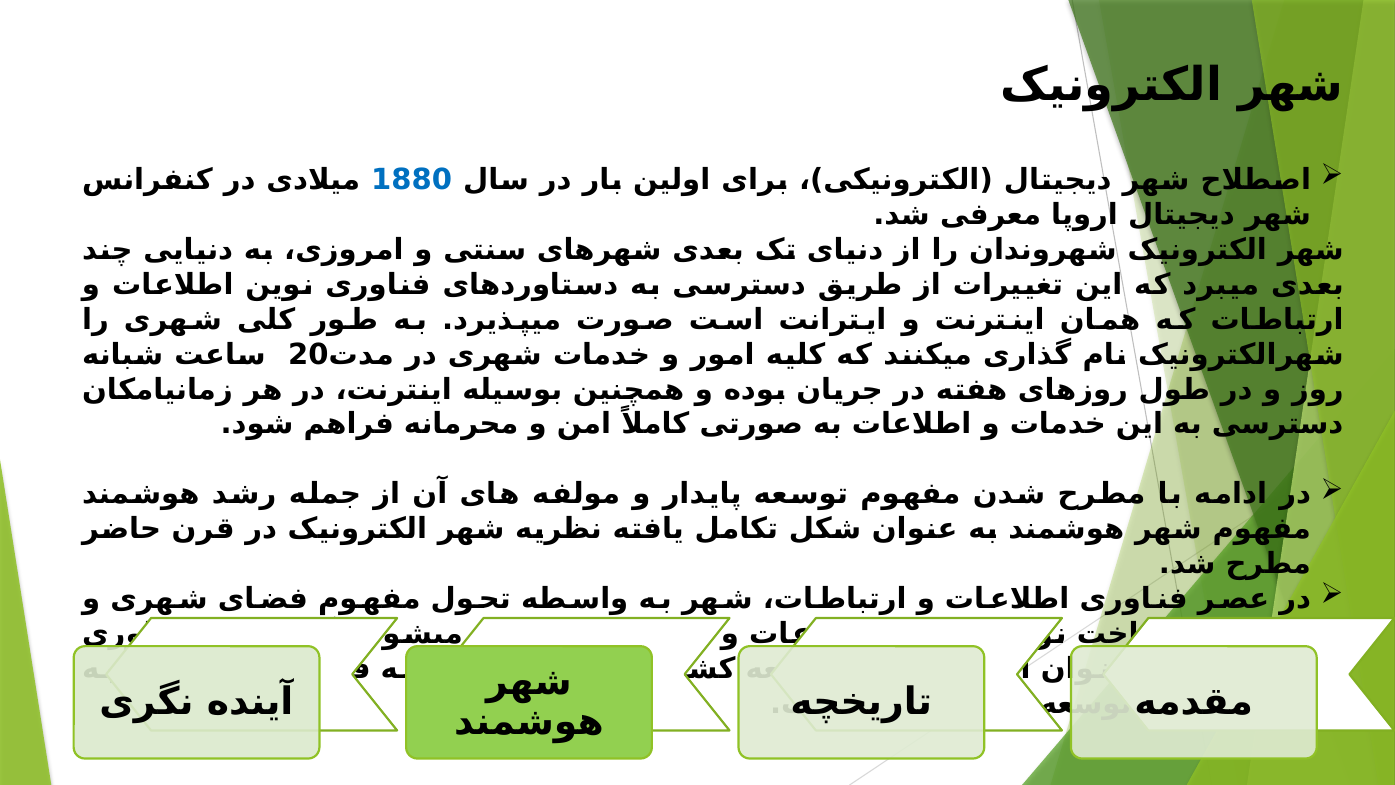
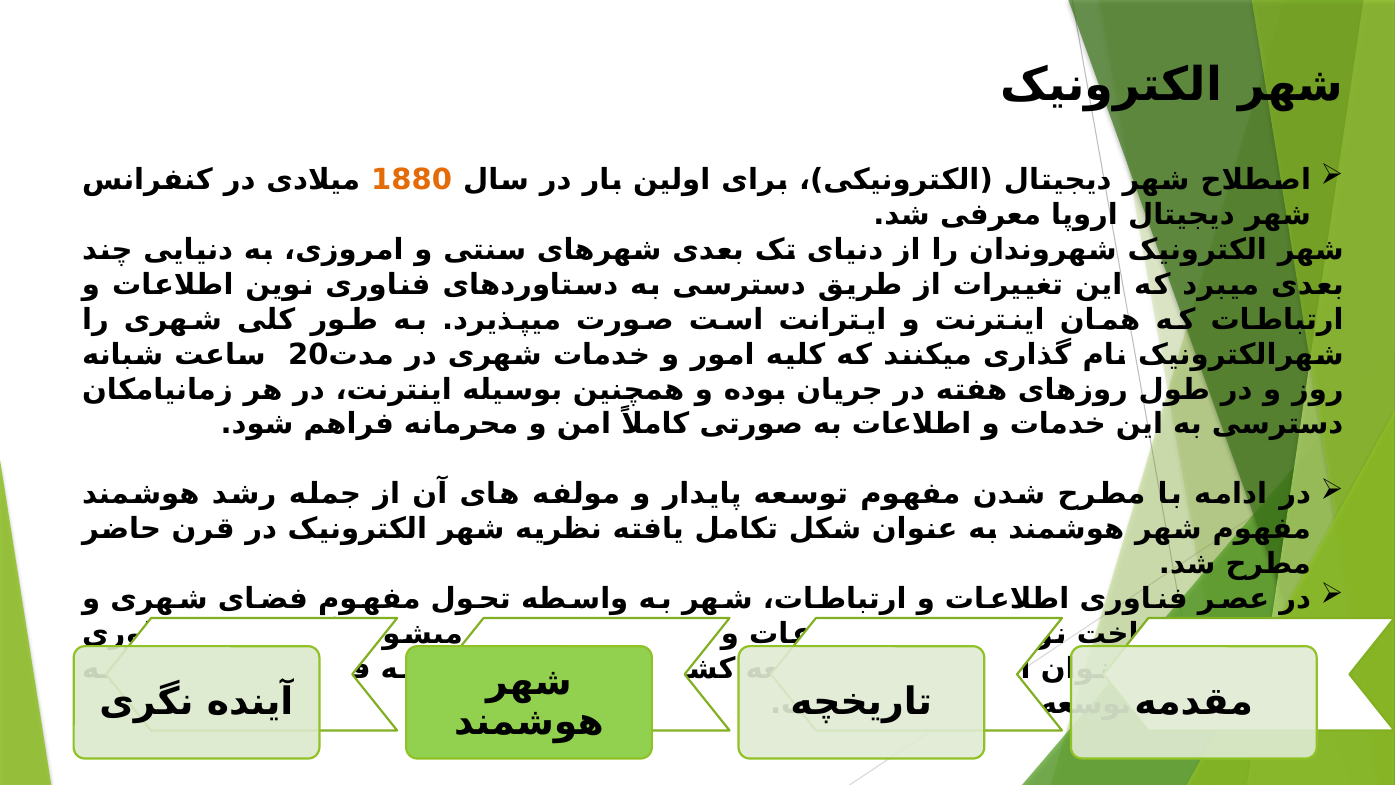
1880 colour: blue -> orange
